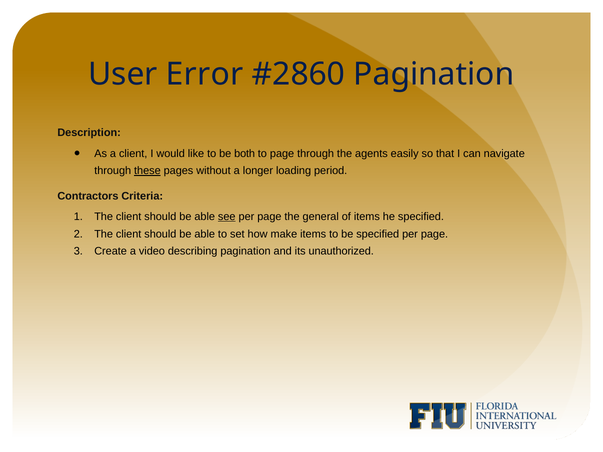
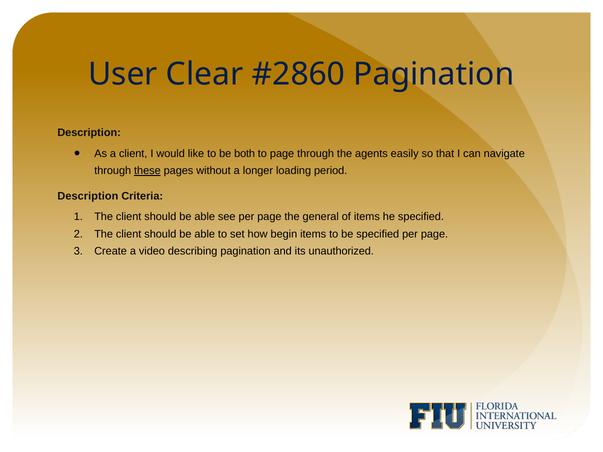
Error: Error -> Clear
Contractors at (88, 196): Contractors -> Description
see underline: present -> none
make: make -> begin
